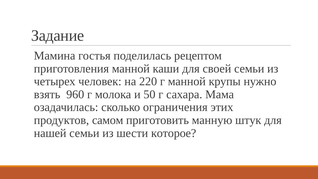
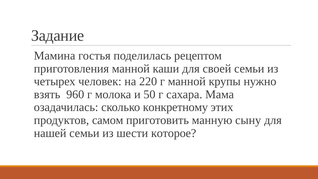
ограничения: ограничения -> конкретному
штук: штук -> сыну
